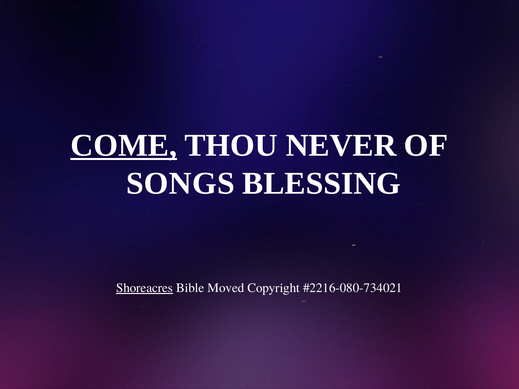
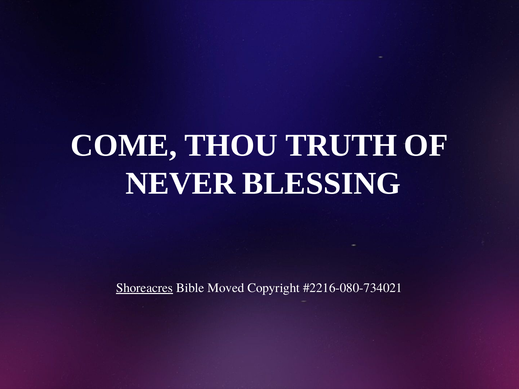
COME underline: present -> none
NEVER: NEVER -> TRUTH
SONGS: SONGS -> NEVER
